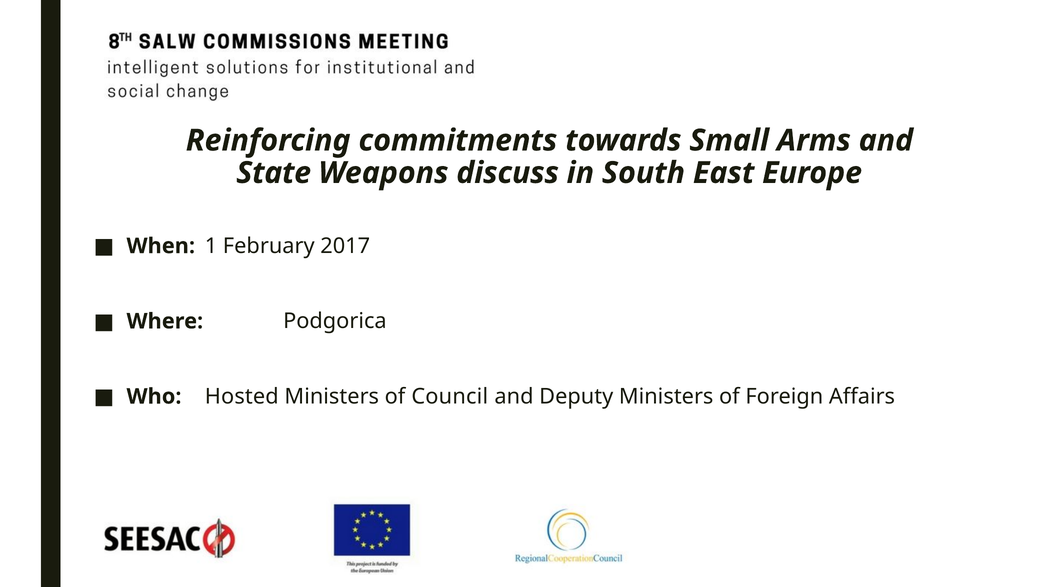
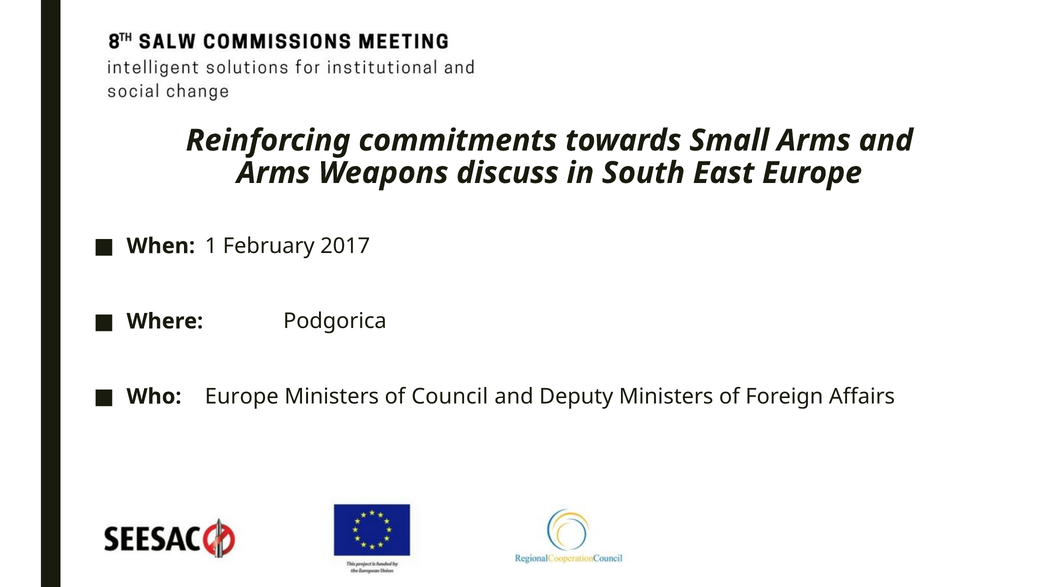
State at (274, 173): State -> Arms
Who Hosted: Hosted -> Europe
